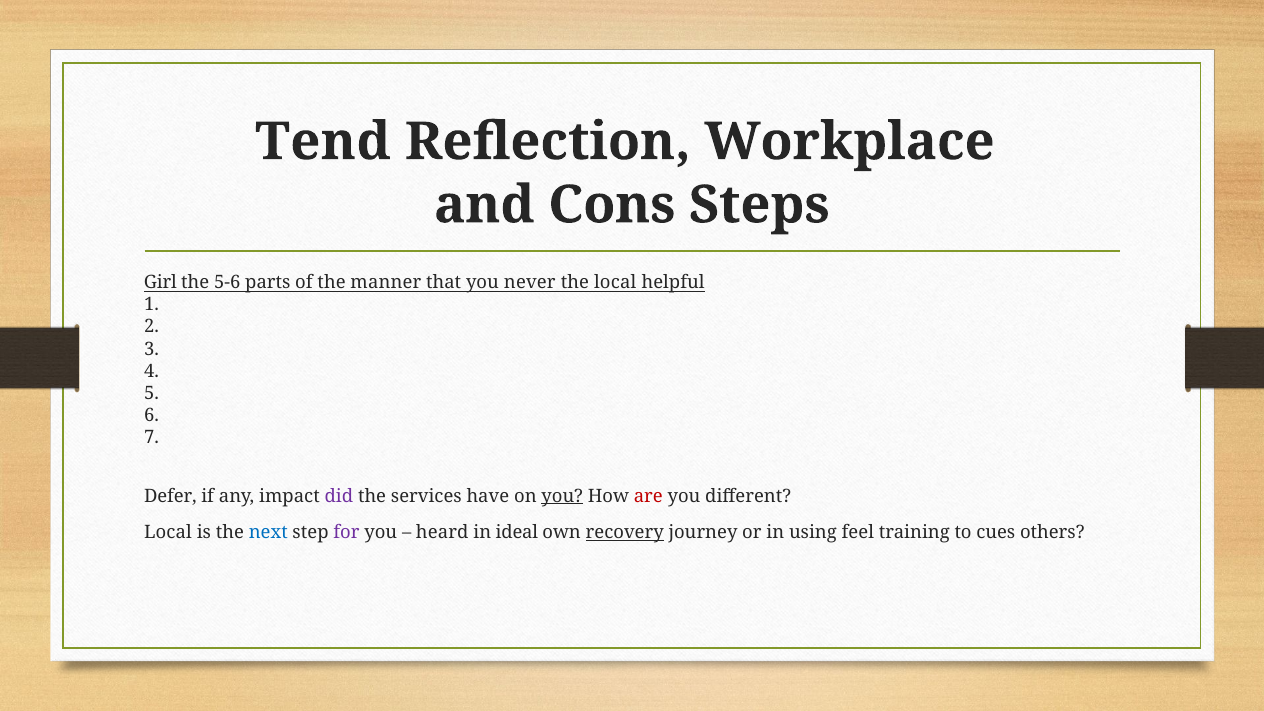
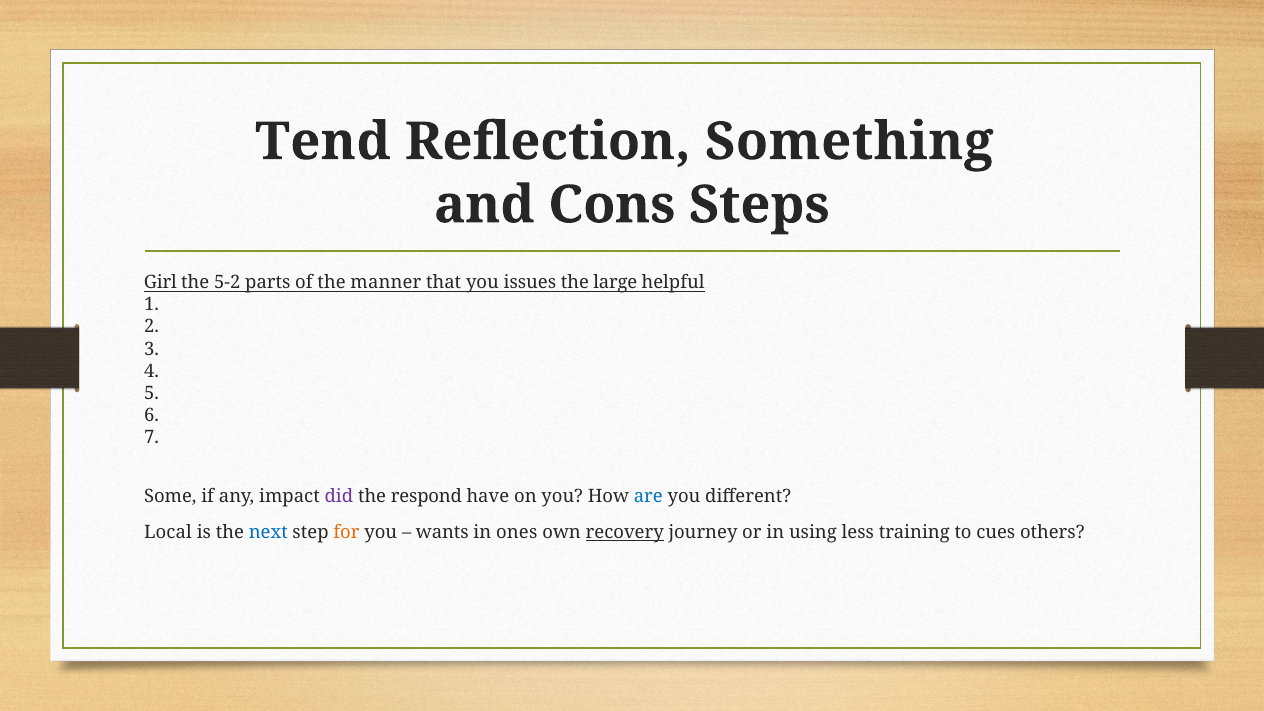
Workplace: Workplace -> Something
5-6: 5-6 -> 5-2
never: never -> issues
the local: local -> large
Defer: Defer -> Some
services: services -> respond
you at (562, 496) underline: present -> none
are colour: red -> blue
for colour: purple -> orange
heard: heard -> wants
ideal: ideal -> ones
feel: feel -> less
